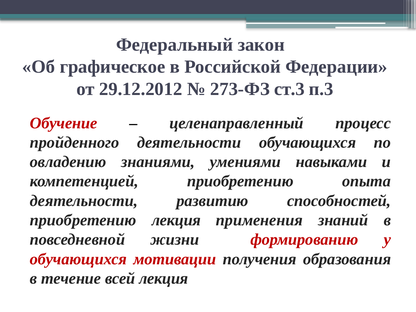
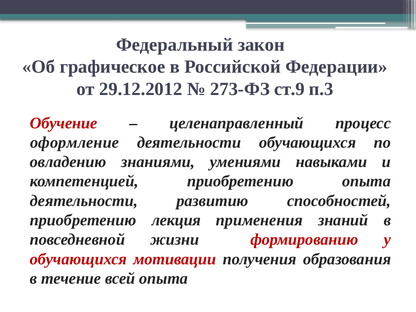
ст.3: ст.3 -> ст.9
пройденного: пройденного -> оформление
всей лекция: лекция -> опыта
